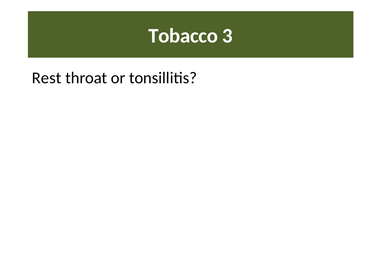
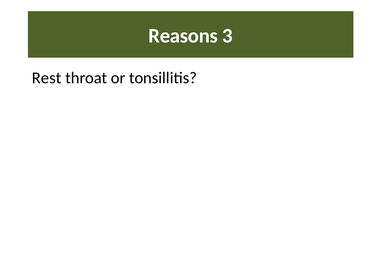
Tobacco: Tobacco -> Reasons
